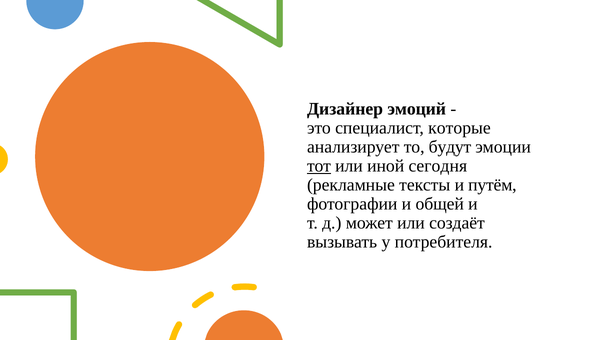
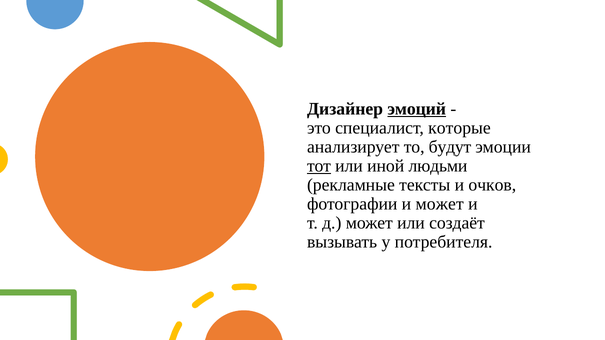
эмоций underline: none -> present
сегодня: сегодня -> людьми
путём: путём -> очков
и общей: общей -> может
